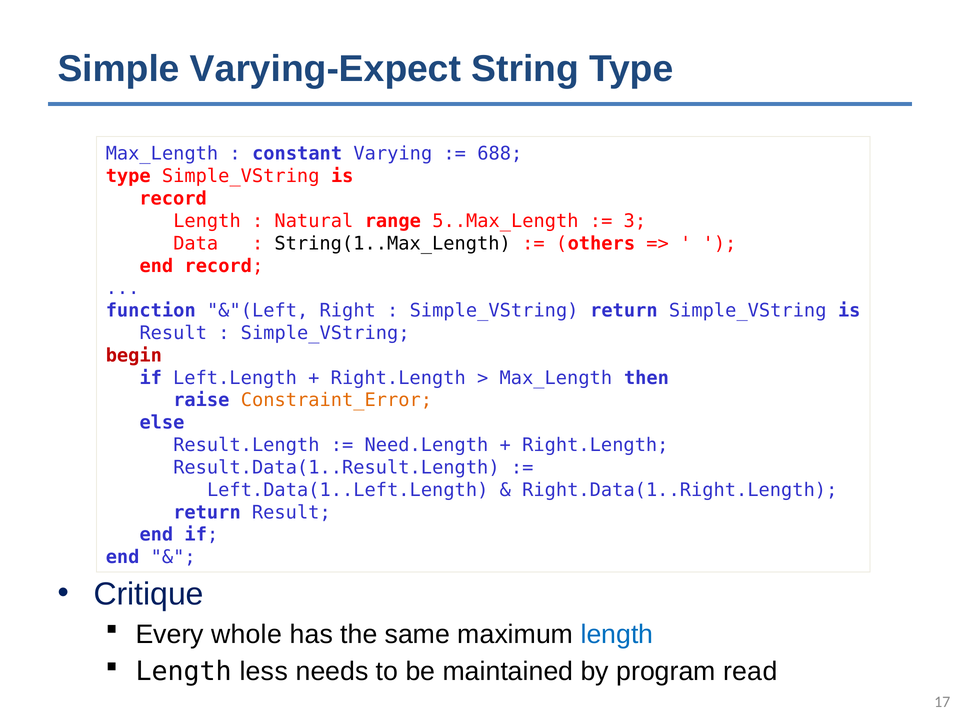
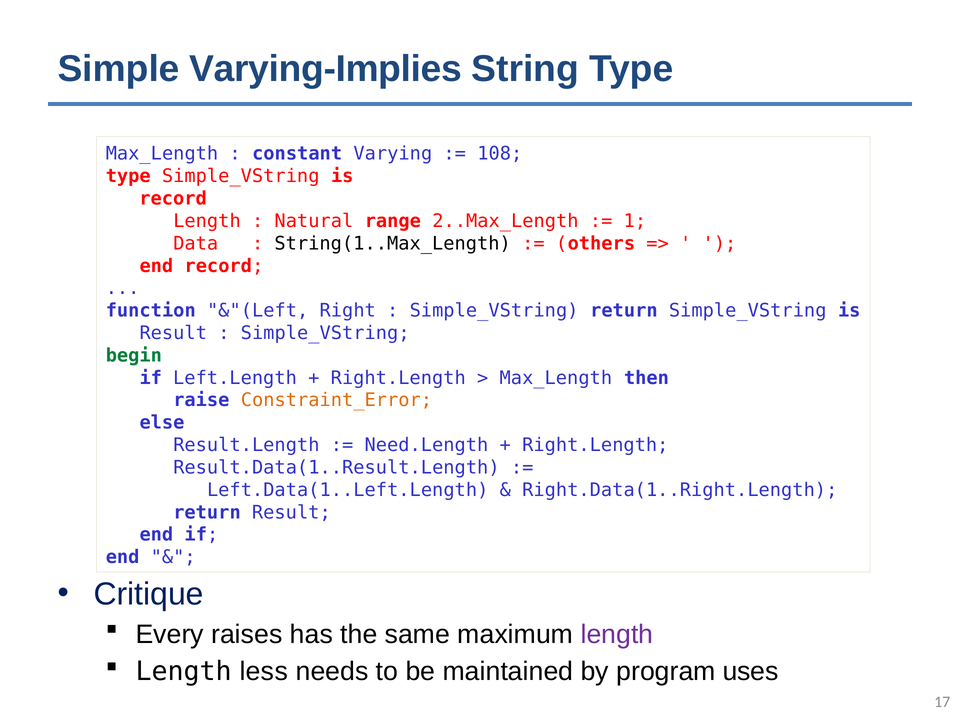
Varying-Expect: Varying-Expect -> Varying-Implies
688: 688 -> 108
5..Max_Length: 5..Max_Length -> 2..Max_Length
3: 3 -> 1
begin colour: red -> green
whole: whole -> raises
length at (617, 634) colour: blue -> purple
read: read -> uses
